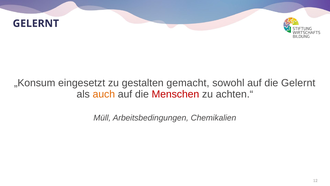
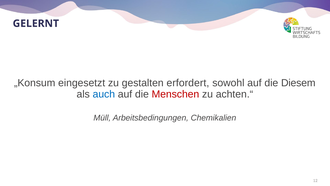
gemacht: gemacht -> erfordert
die Gelernt: Gelernt -> Diesem
auch colour: orange -> blue
